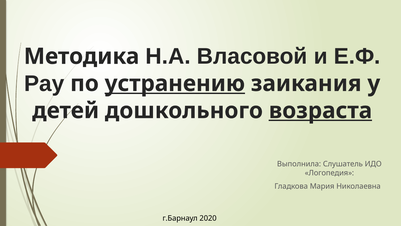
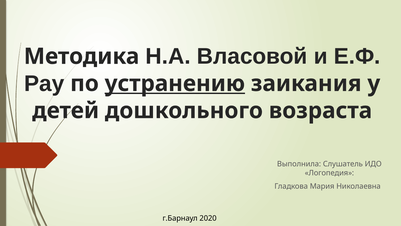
возраста underline: present -> none
